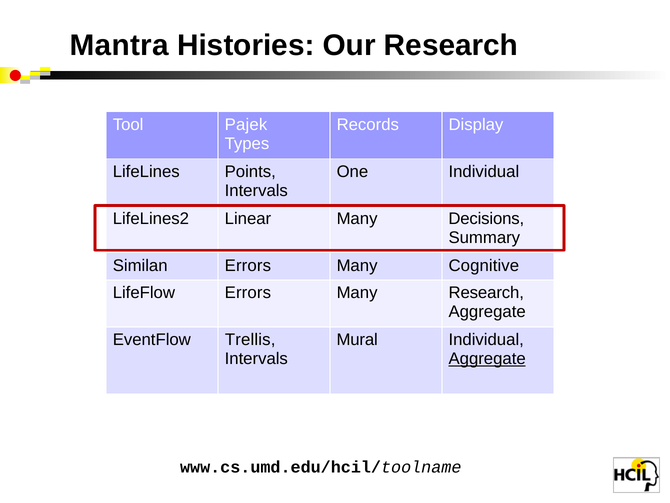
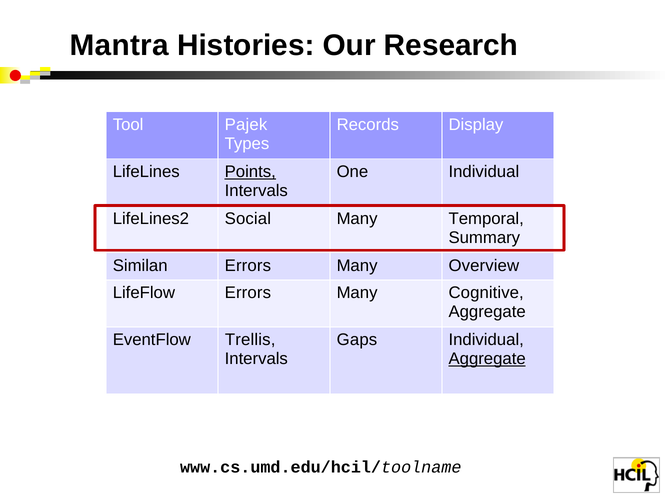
Points underline: none -> present
Linear: Linear -> Social
Decisions: Decisions -> Temporal
Cognitive: Cognitive -> Overview
Many Research: Research -> Cognitive
Mural: Mural -> Gaps
